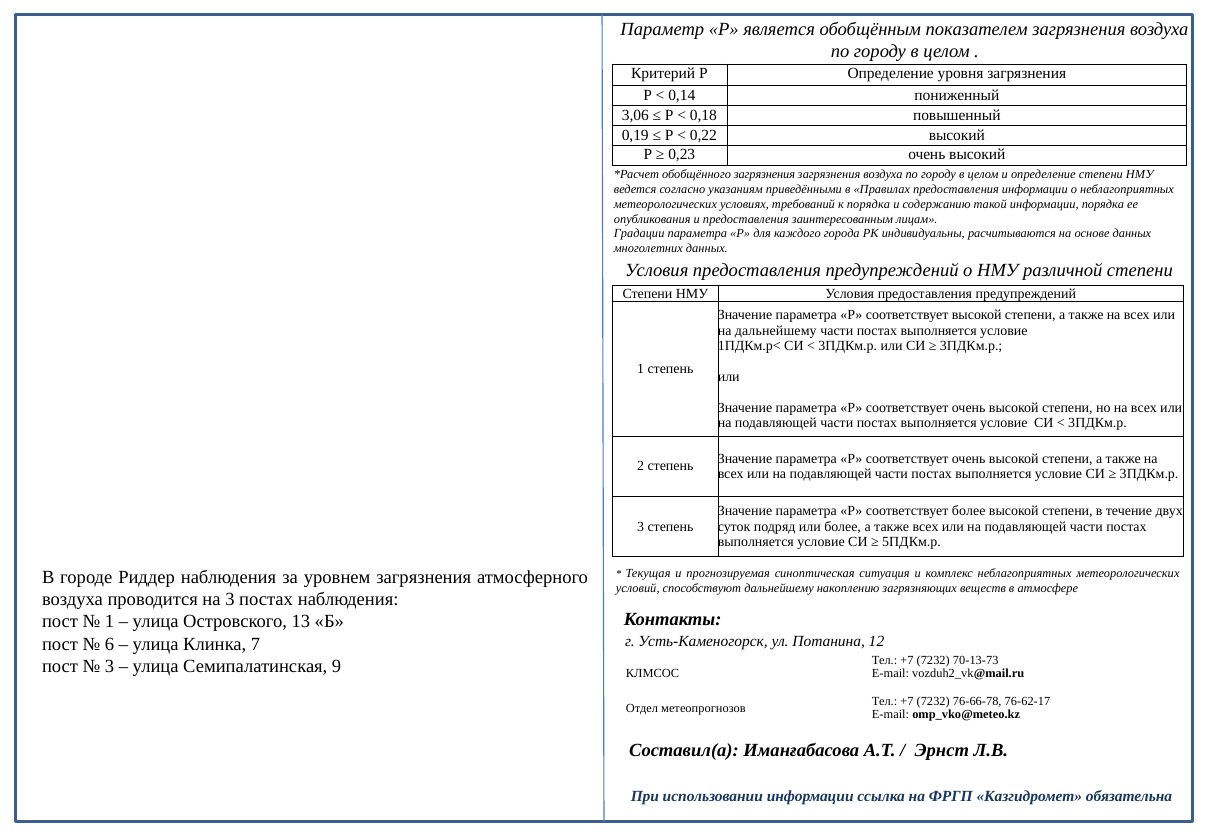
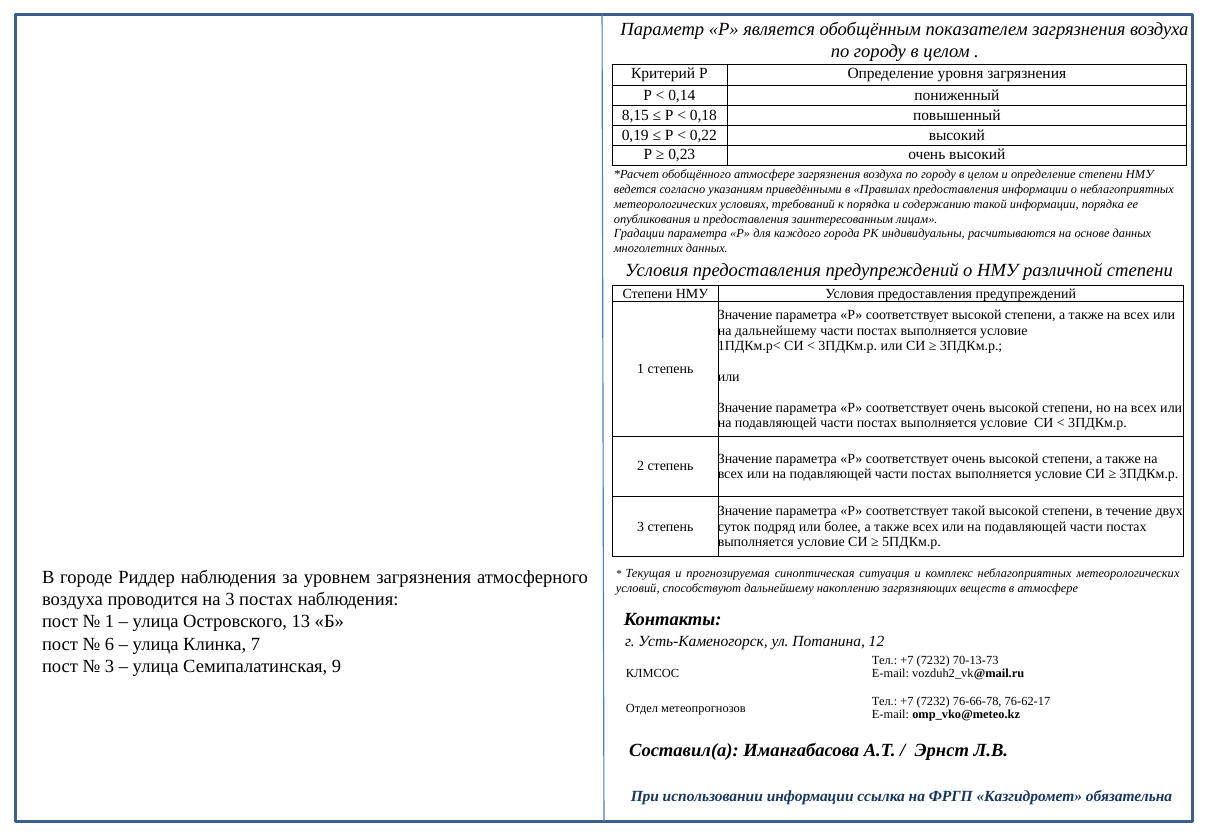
3,06: 3,06 -> 8,15
обобщённого загрязнения: загрязнения -> атмосфере
соответствует более: более -> такой
